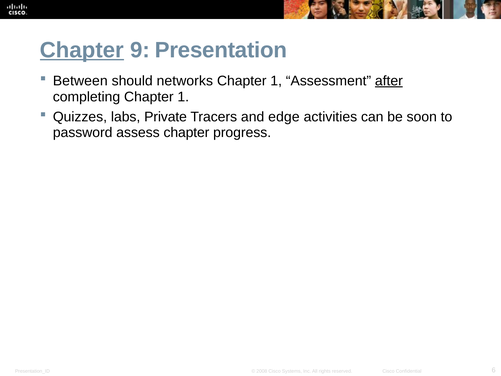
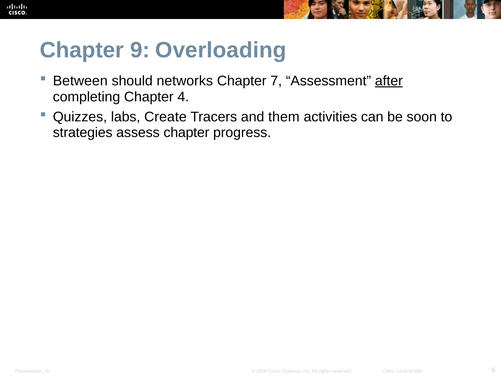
Chapter at (82, 50) underline: present -> none
Presentation: Presentation -> Overloading
1 at (276, 81): 1 -> 7
completing Chapter 1: 1 -> 4
Private: Private -> Create
edge: edge -> them
password: password -> strategies
